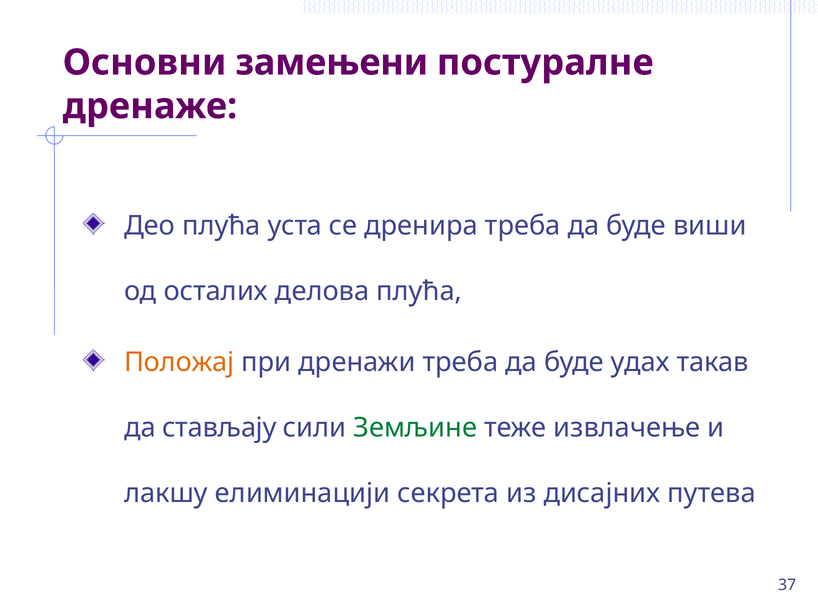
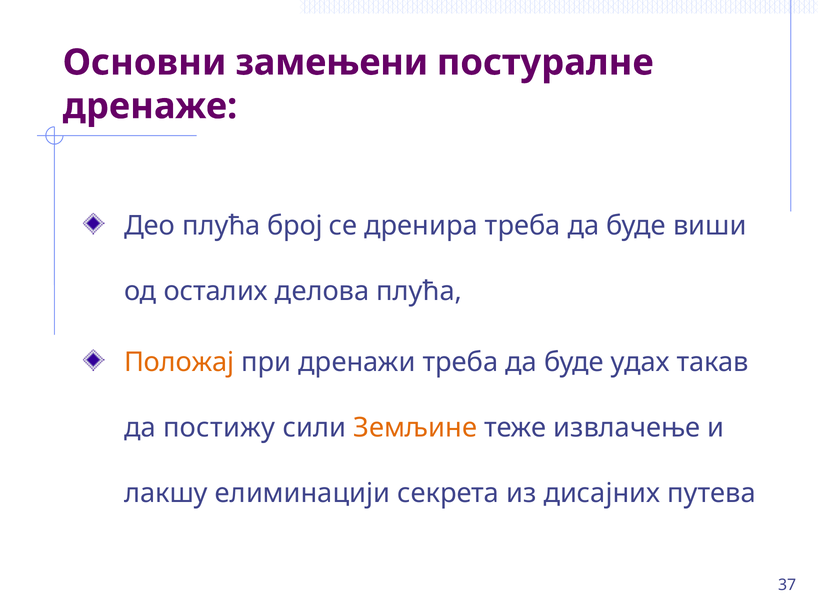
уста: уста -> број
стављају: стављају -> постижу
Земљине colour: green -> orange
